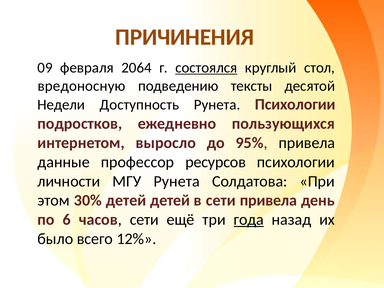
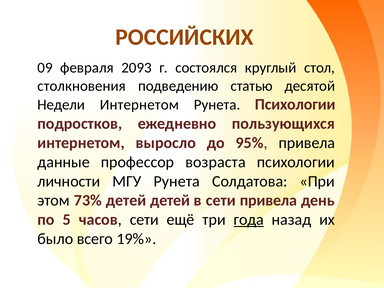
ПРИЧИНЕНИЯ: ПРИЧИНЕНИЯ -> РОССИЙСКИХ
2064: 2064 -> 2093
состоялся underline: present -> none
вредоносную: вредоносную -> столкновения
тексты: тексты -> статью
Недели Доступность: Доступность -> Интернетом
ресурсов: ресурсов -> возраста
30%: 30% -> 73%
6: 6 -> 5
12%: 12% -> 19%
